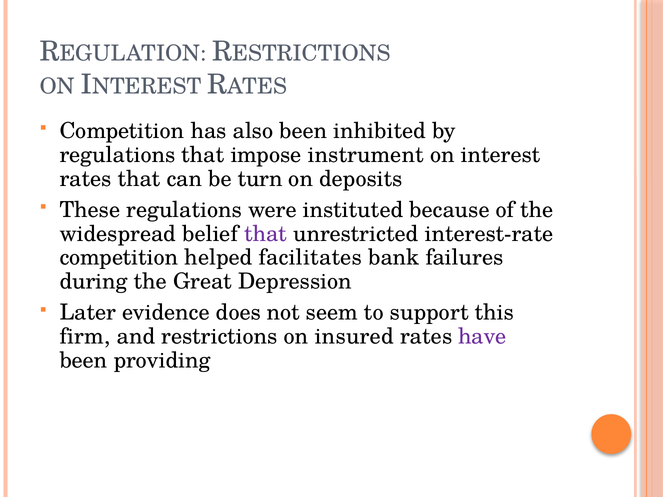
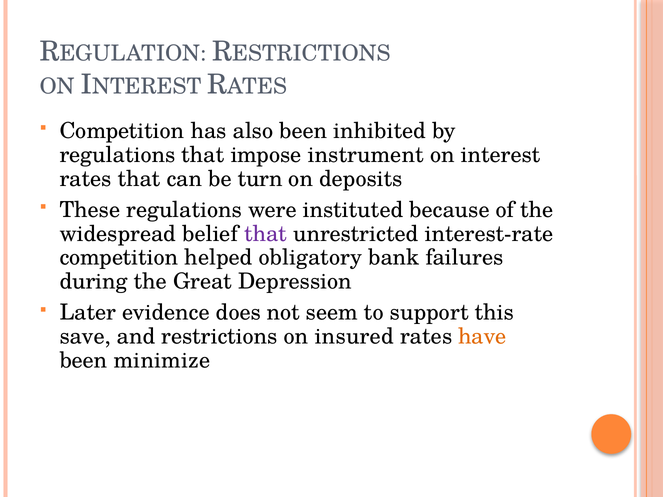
facilitates: facilitates -> obligatory
firm: firm -> save
have colour: purple -> orange
providing: providing -> minimize
